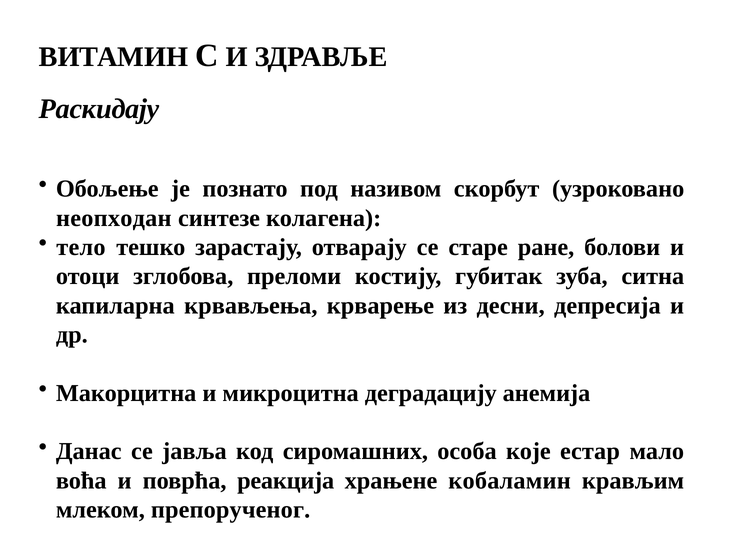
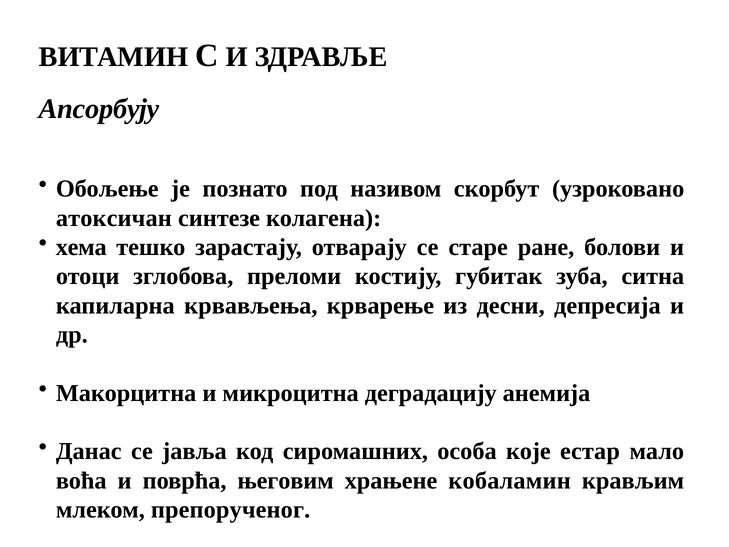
Раскидају: Раскидају -> Апсорбују
неопходан: неопходан -> атоксичан
тело: тело -> хема
реакција: реакција -> његовим
